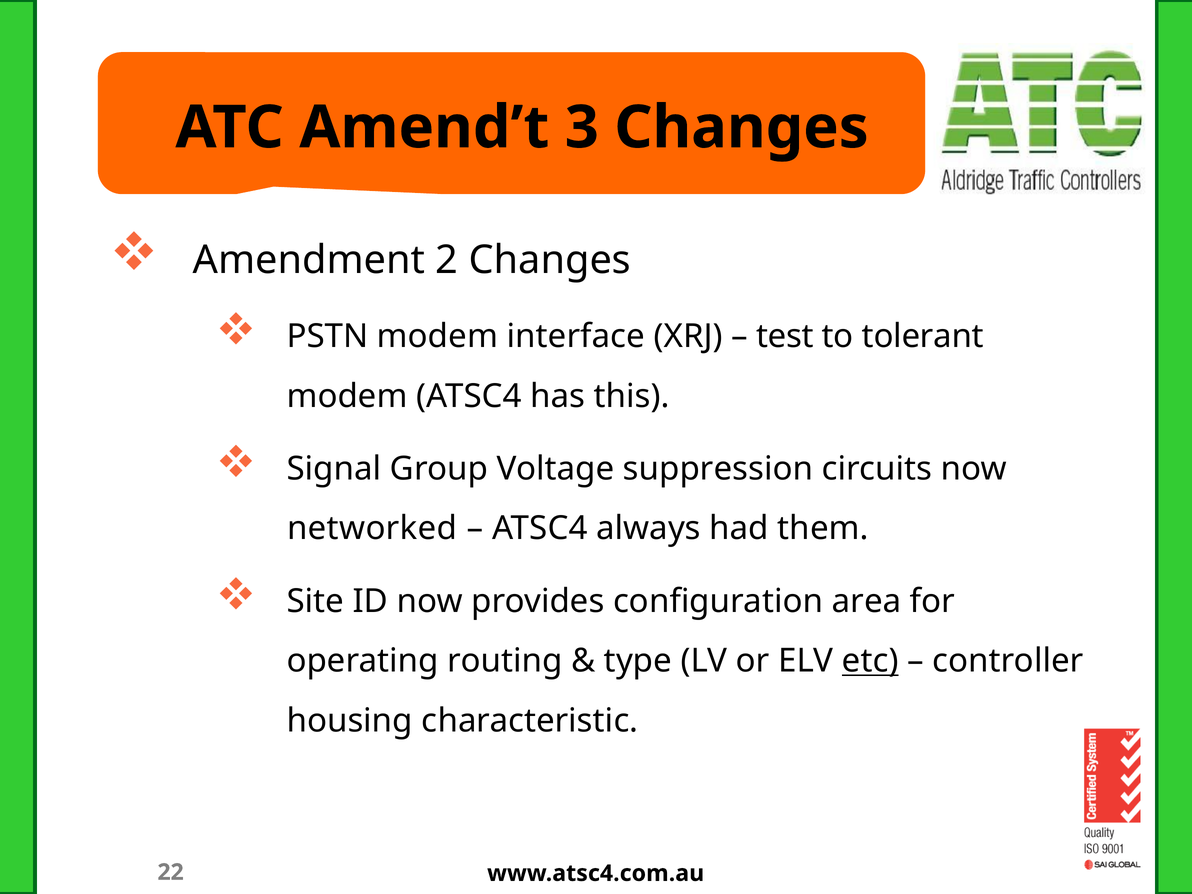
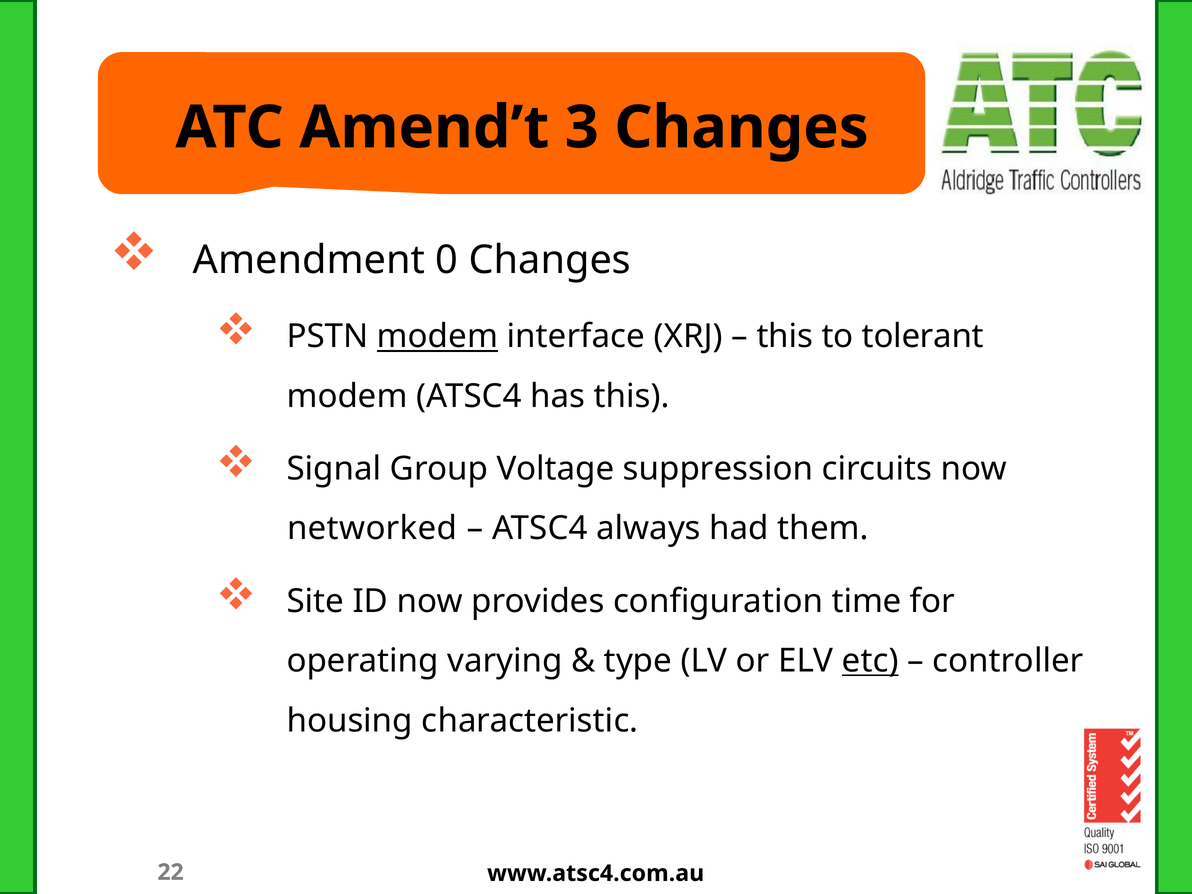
2: 2 -> 0
modem at (437, 337) underline: none -> present
test at (785, 337): test -> this
area: area -> time
routing: routing -> varying
